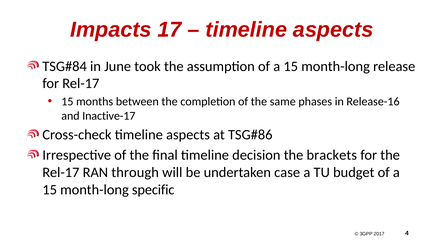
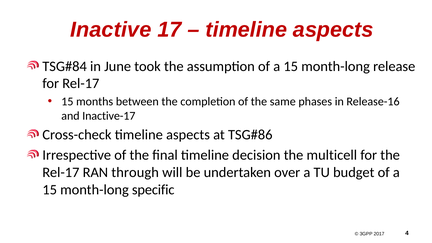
Impacts: Impacts -> Inactive
brackets: brackets -> multicell
case: case -> over
